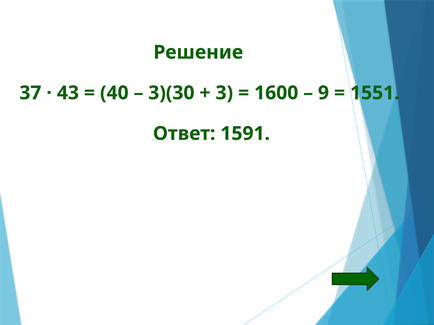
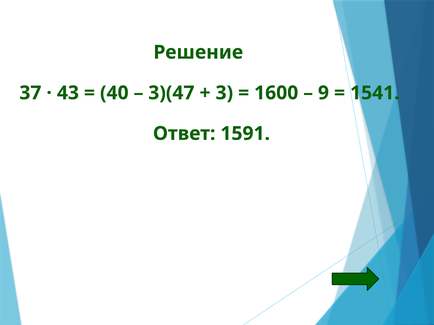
3)(30: 3)(30 -> 3)(47
1551: 1551 -> 1541
